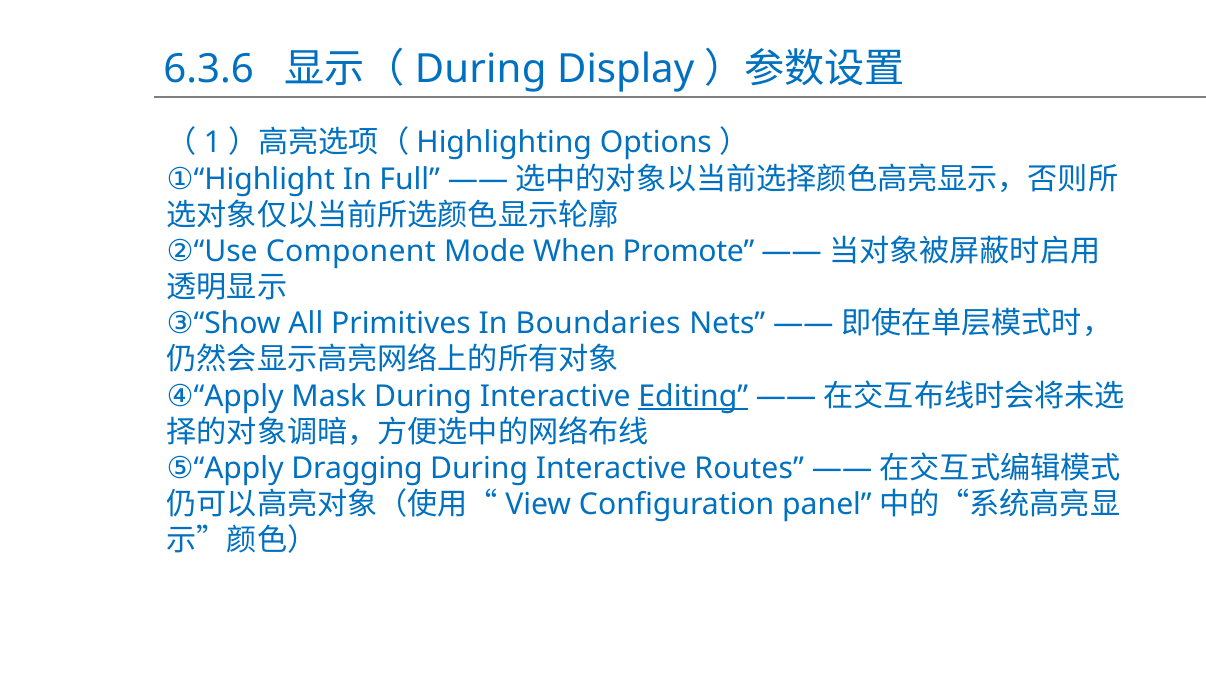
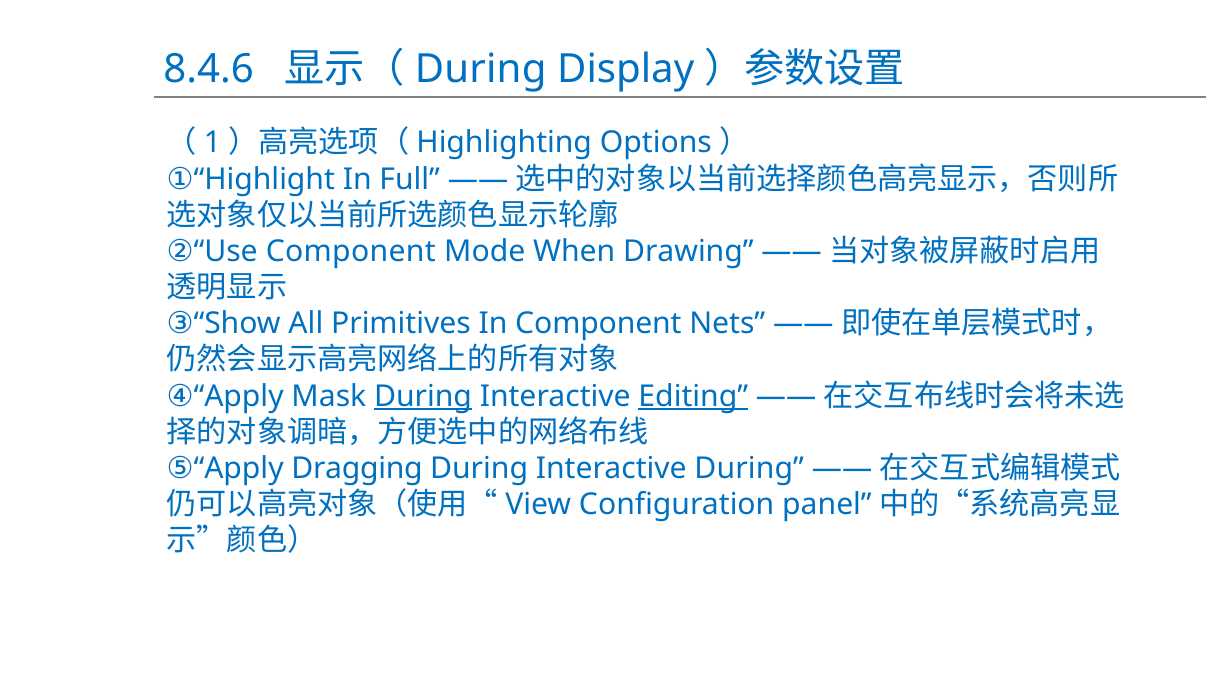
6.3.6: 6.3.6 -> 8.4.6
Promote: Promote -> Drawing
In Boundaries: Boundaries -> Component
During at (423, 396) underline: none -> present
Interactive Routes: Routes -> During
